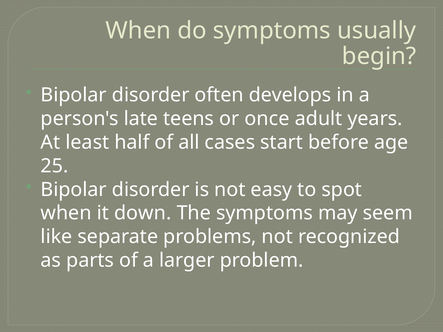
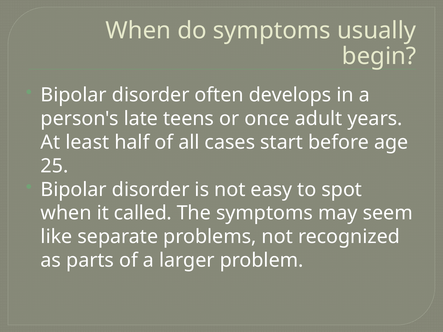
down: down -> called
